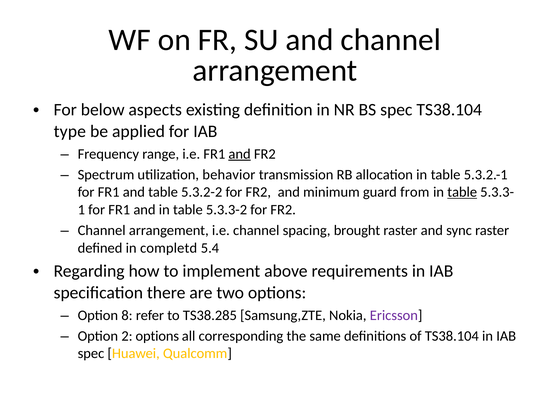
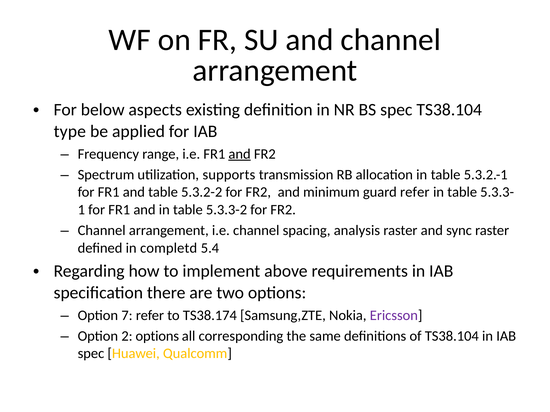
behavior: behavior -> supports
guard from: from -> refer
table at (462, 192) underline: present -> none
brought: brought -> analysis
8: 8 -> 7
TS38.285: TS38.285 -> TS38.174
